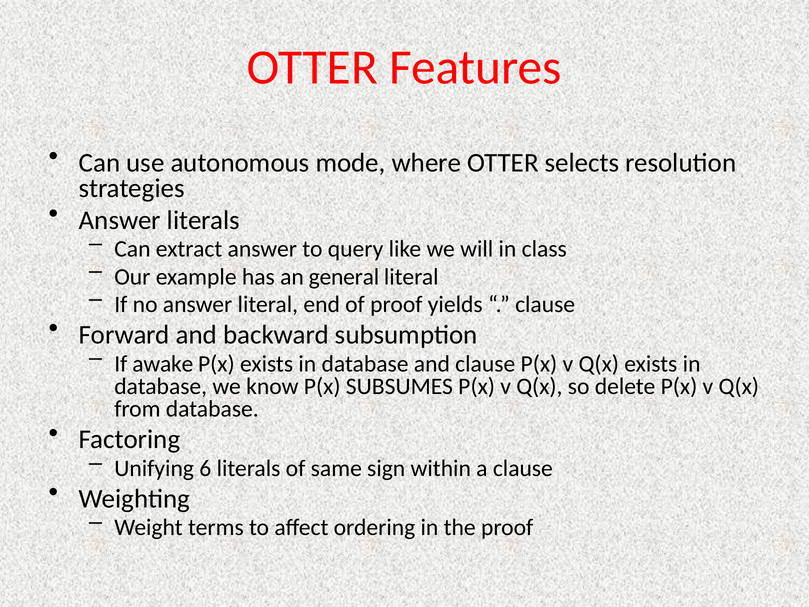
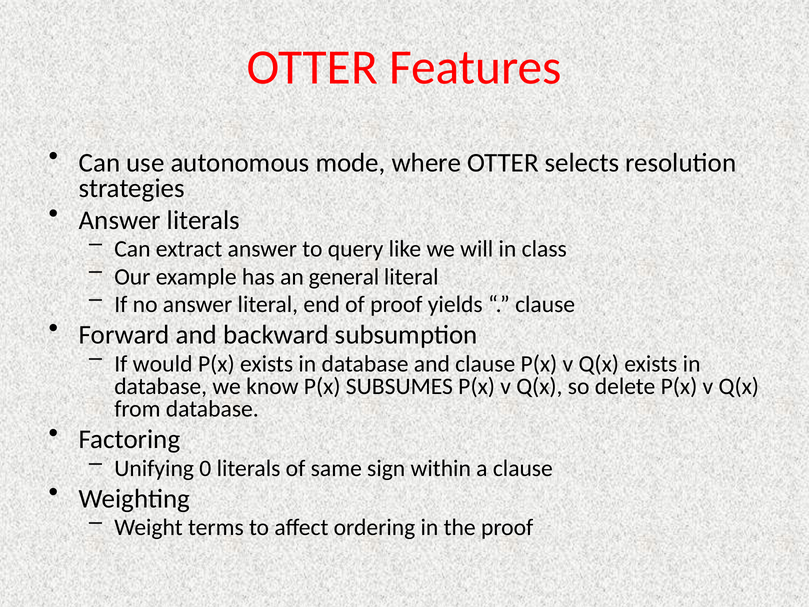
awake: awake -> would
6: 6 -> 0
